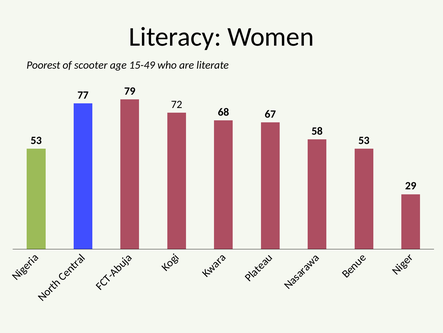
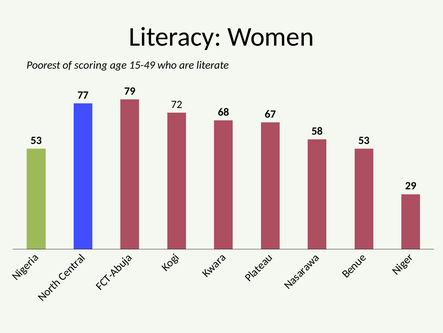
scooter: scooter -> scoring
